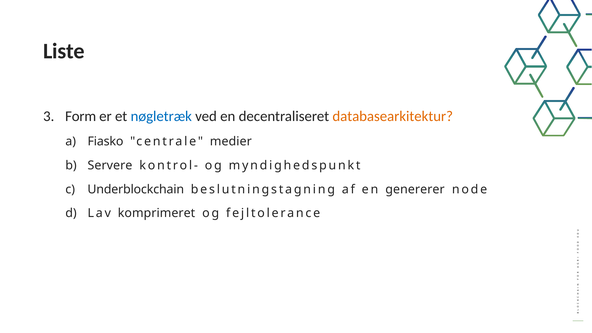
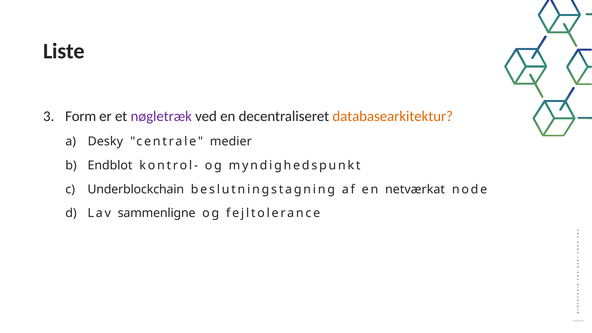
nøgletræk colour: blue -> purple
Fiasko: Fiasko -> Desky
Servere: Servere -> Endblot
genererer: genererer -> netværkat
komprimeret: komprimeret -> sammenligne
